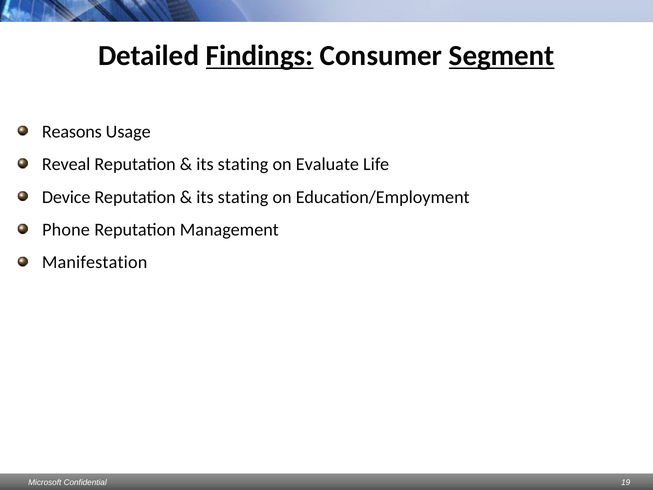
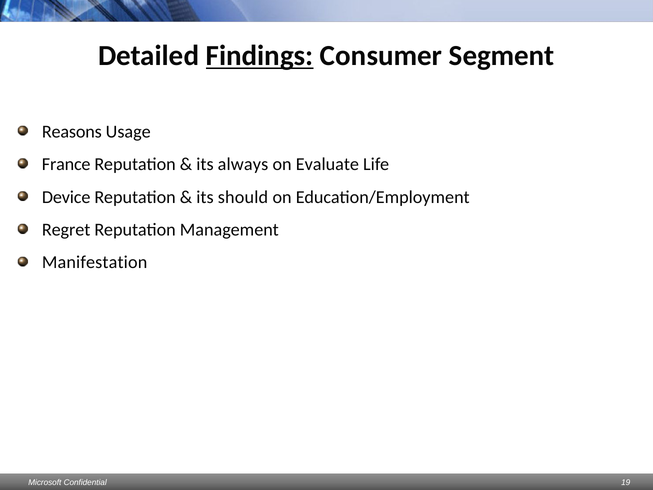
Segment underline: present -> none
Reveal: Reveal -> France
stating at (243, 164): stating -> always
stating at (243, 197): stating -> should
Phone: Phone -> Regret
